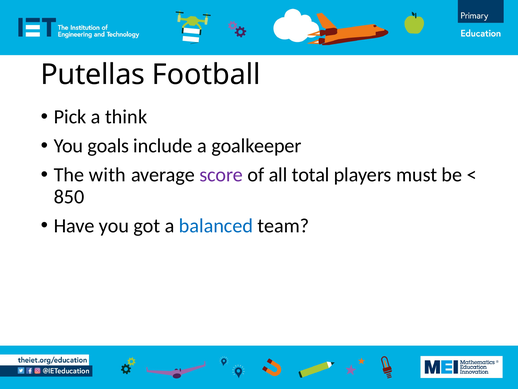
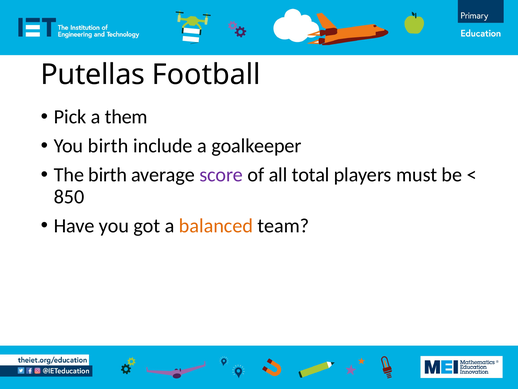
think: think -> them
You goals: goals -> birth
The with: with -> birth
balanced colour: blue -> orange
